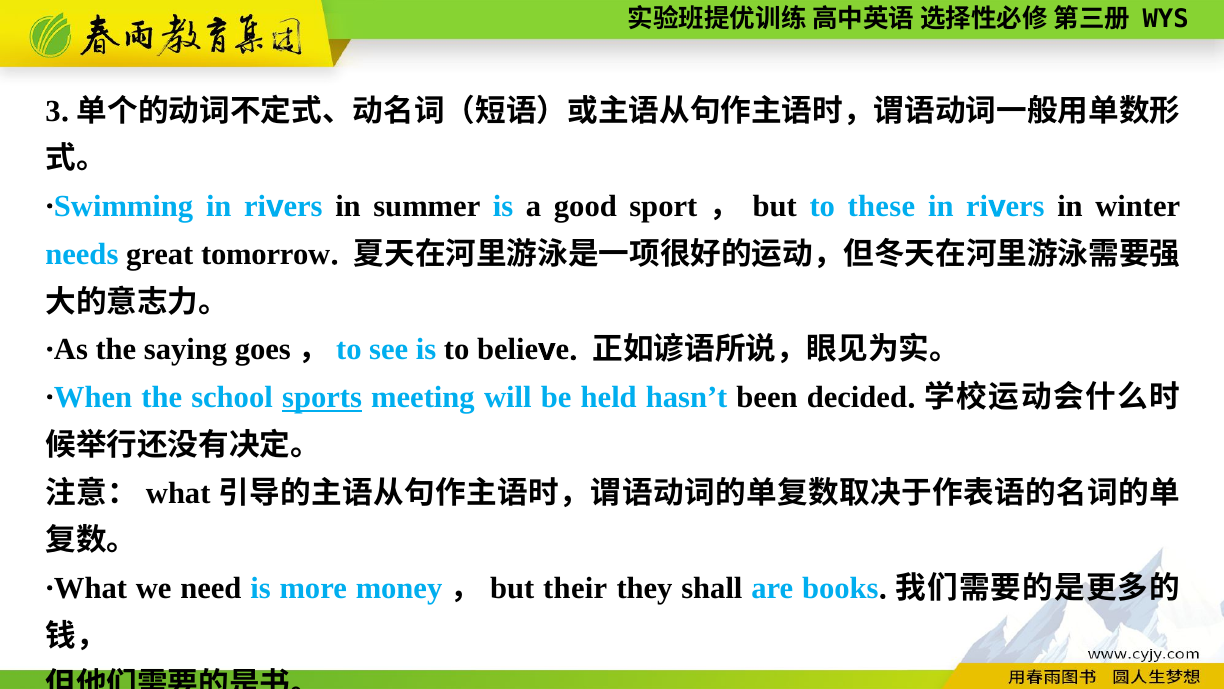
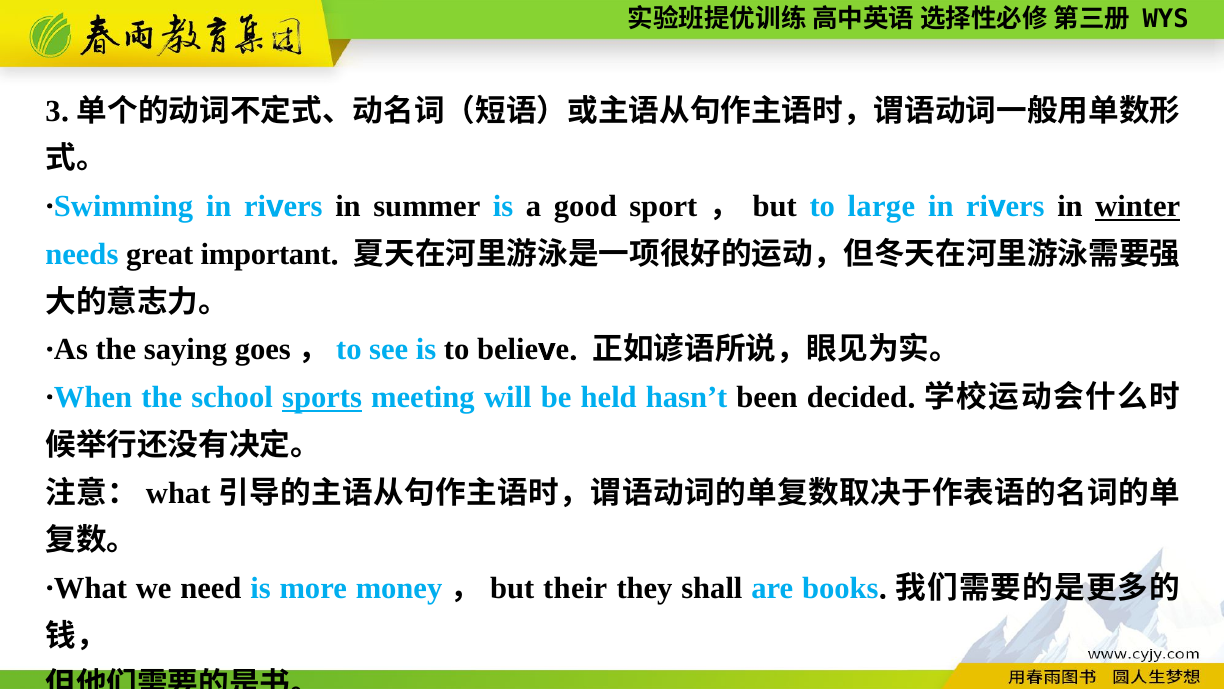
these: these -> large
winter underline: none -> present
tomorrow: tomorrow -> important
